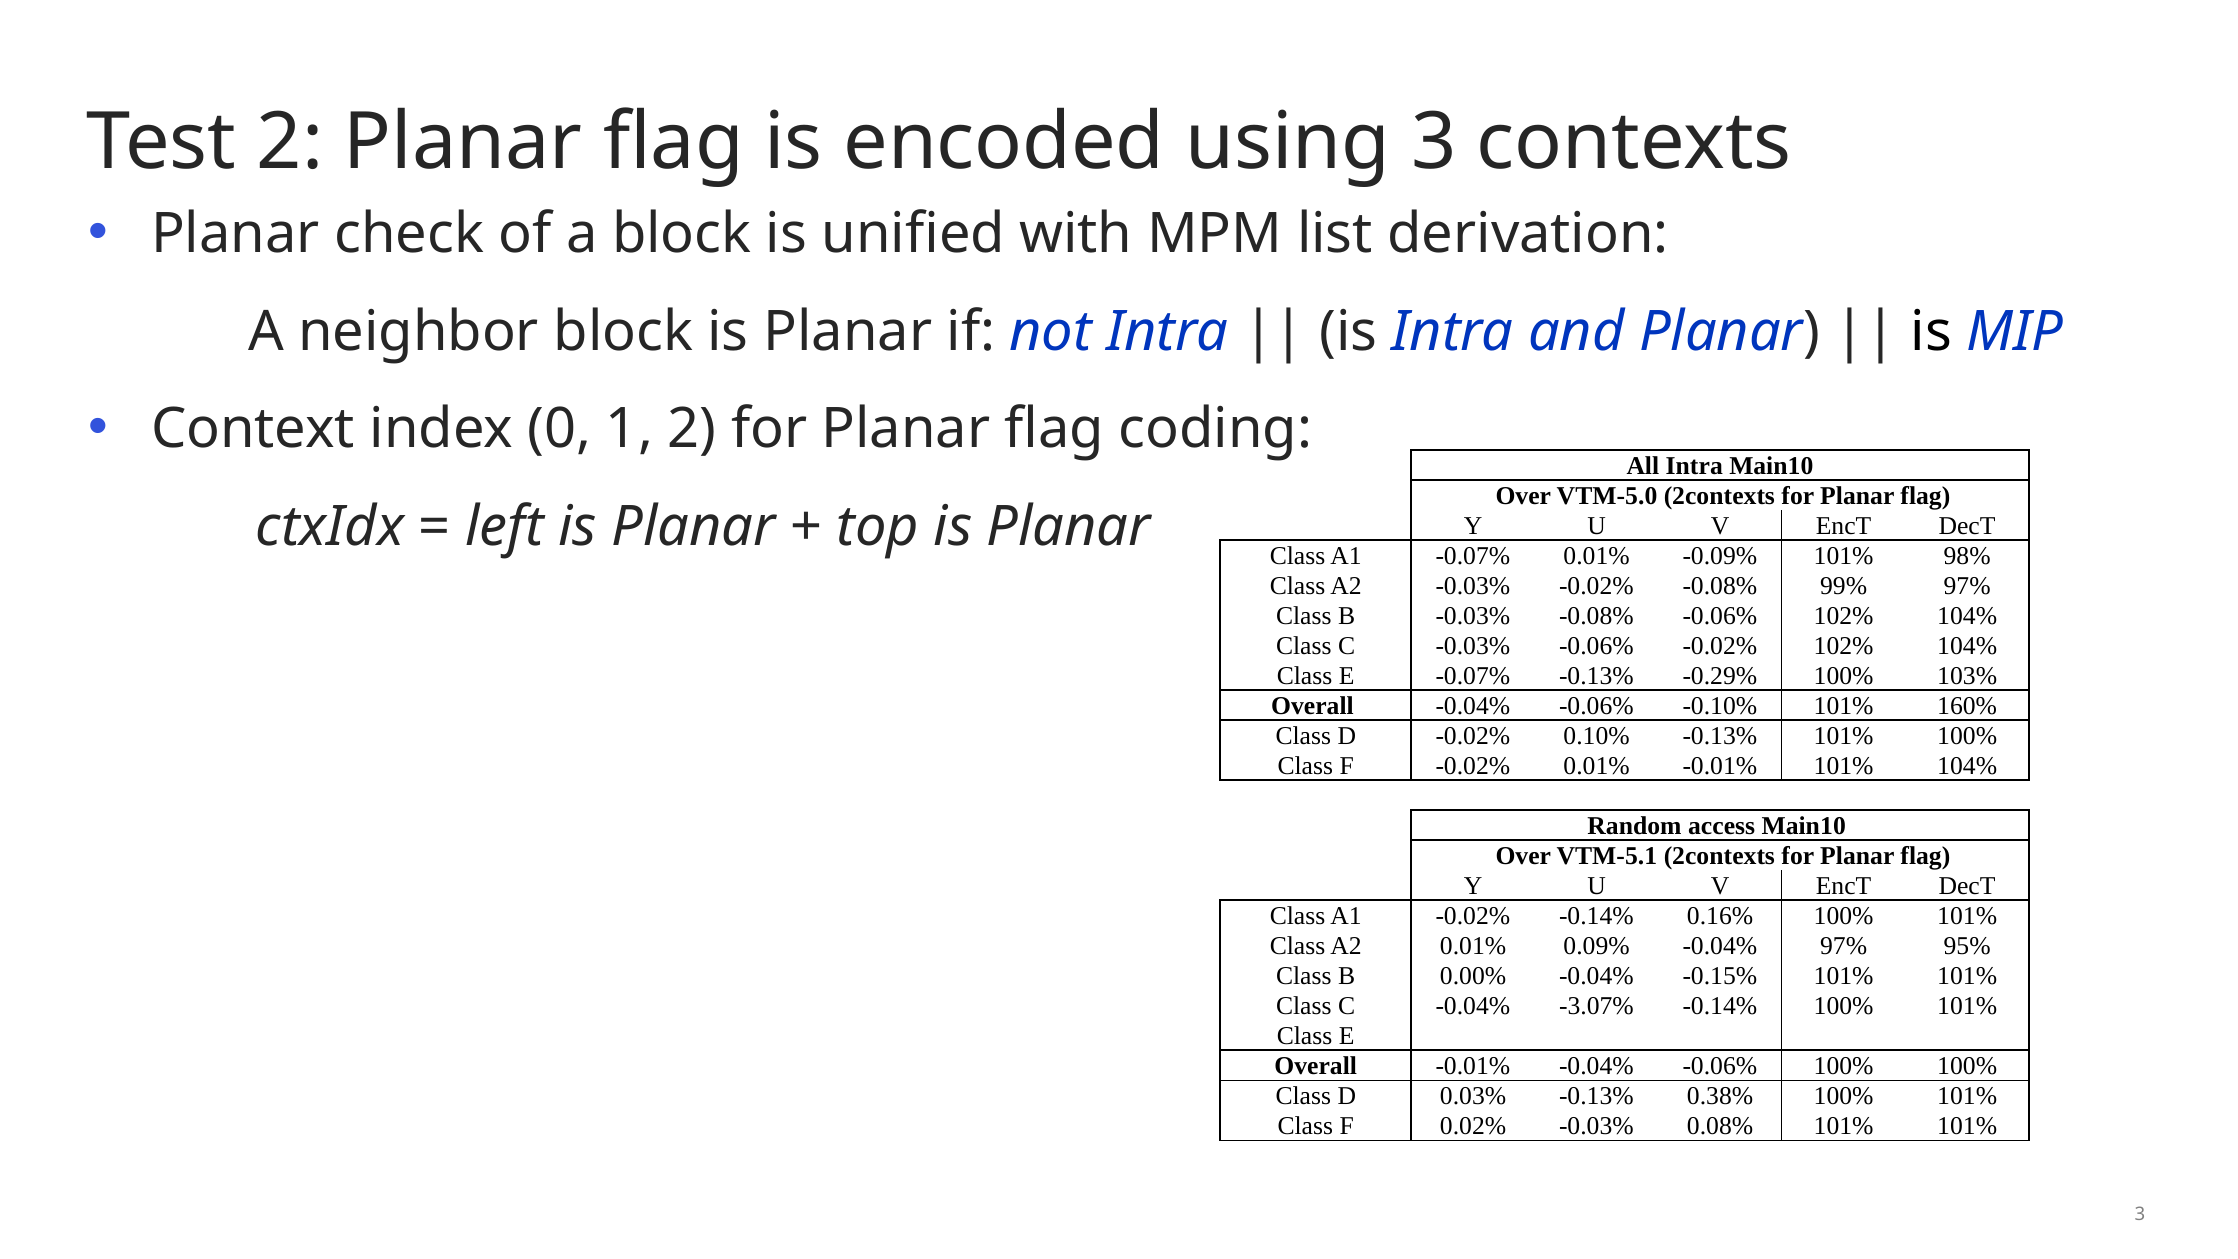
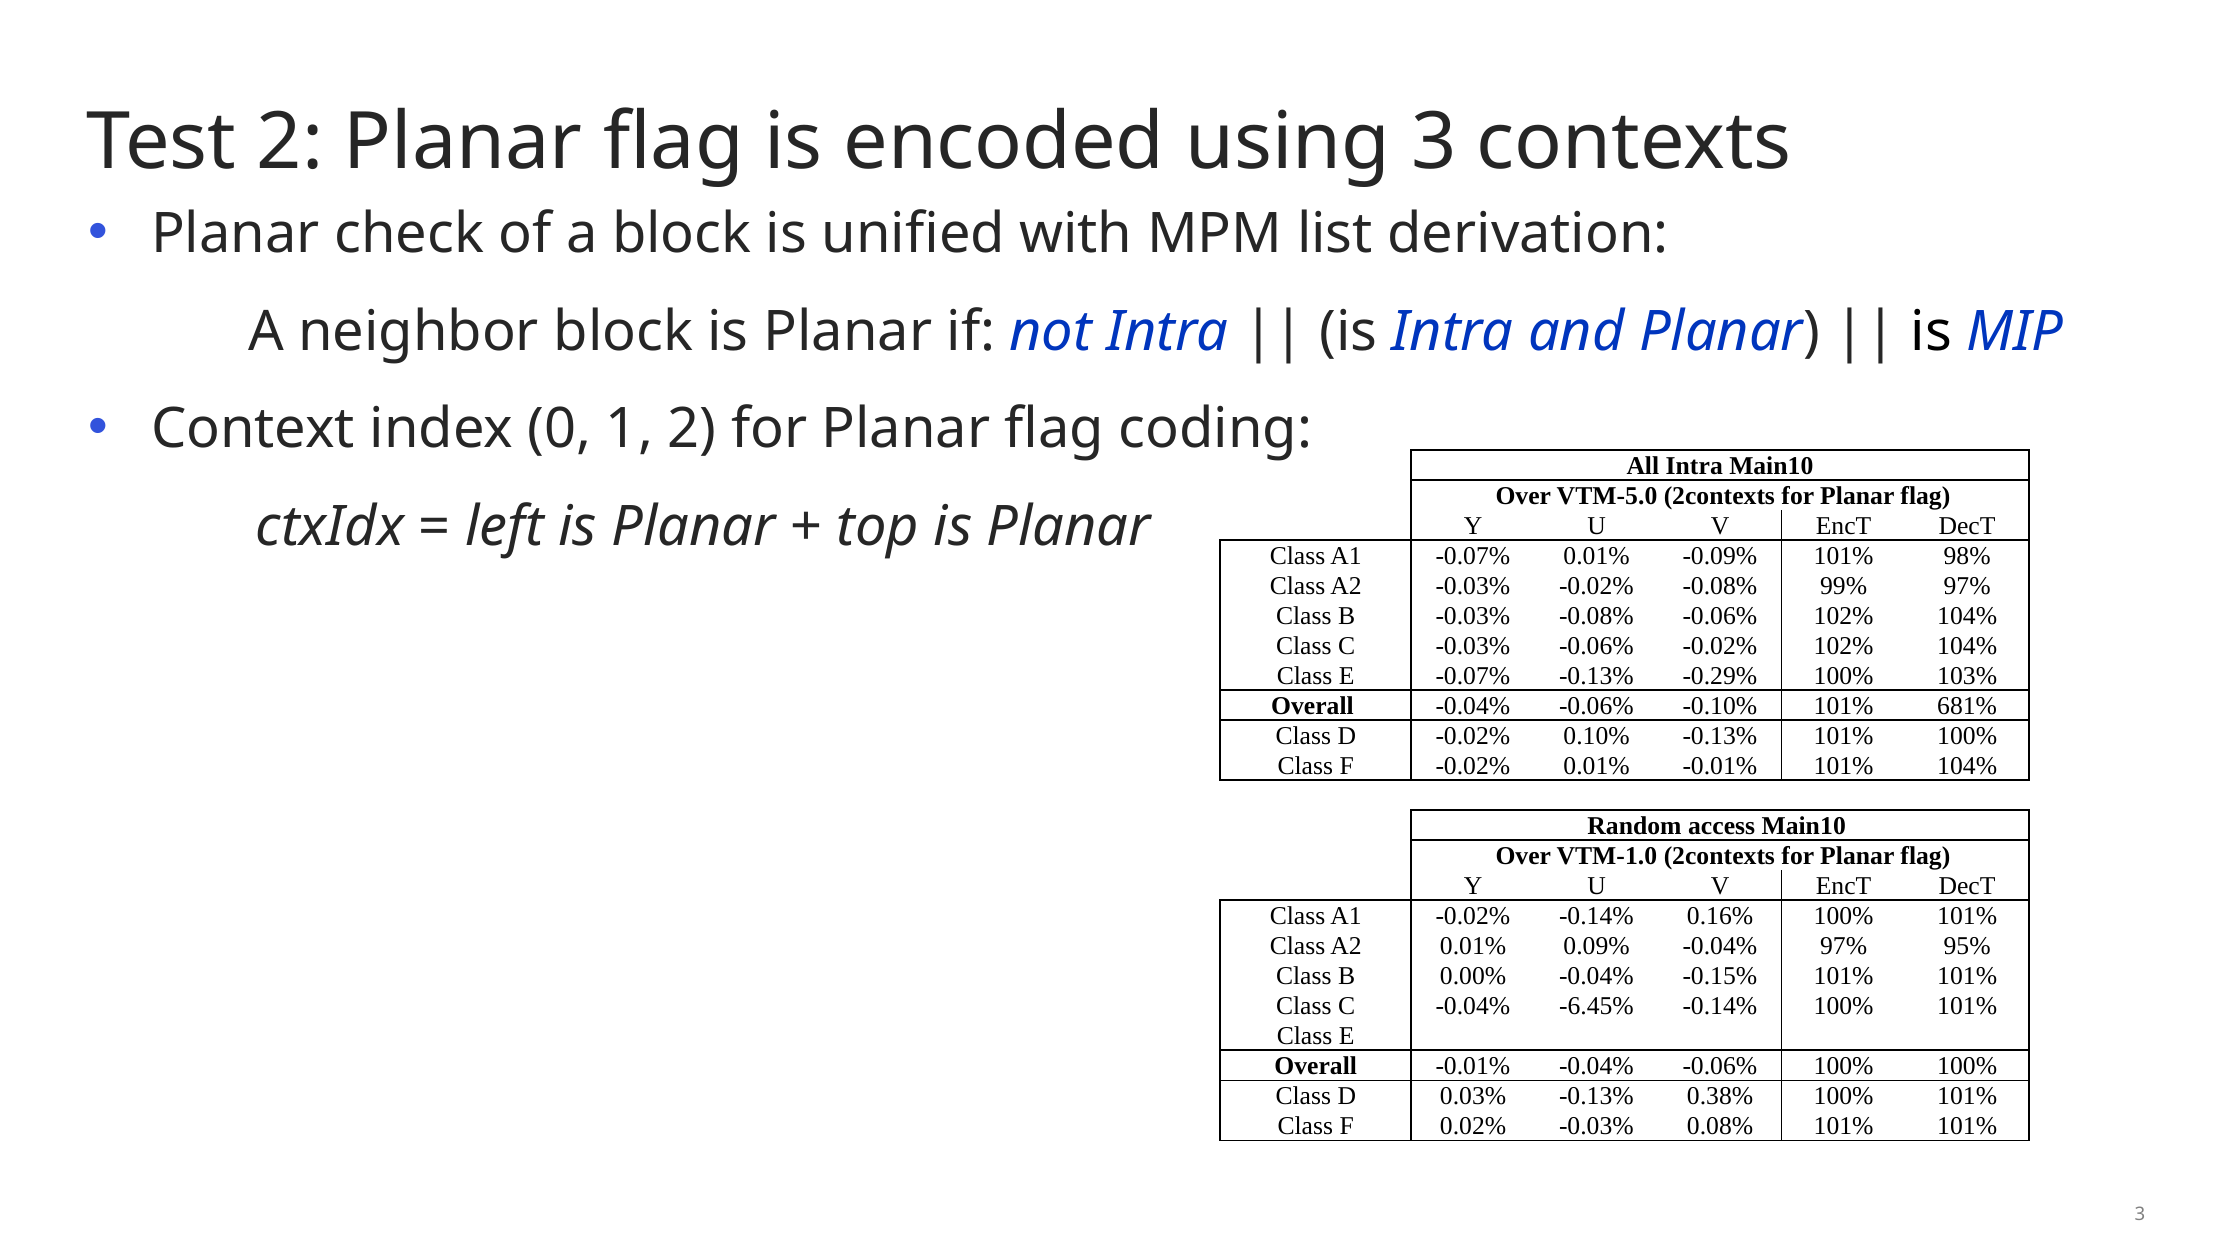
160%: 160% -> 681%
VTM-5.1: VTM-5.1 -> VTM-1.0
-3.07%: -3.07% -> -6.45%
